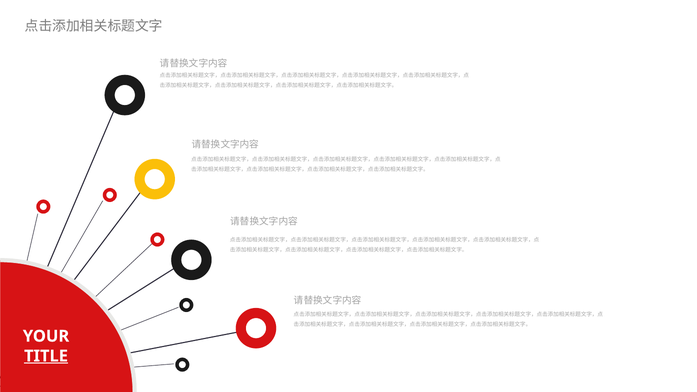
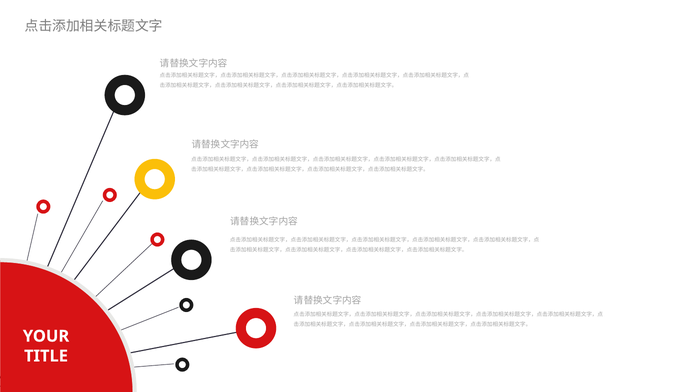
TITLE underline: present -> none
